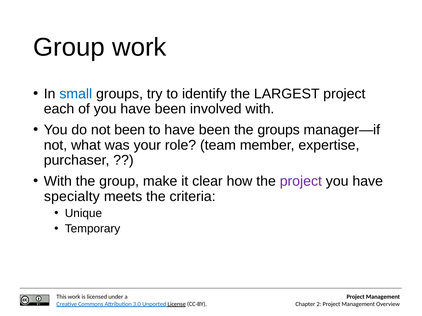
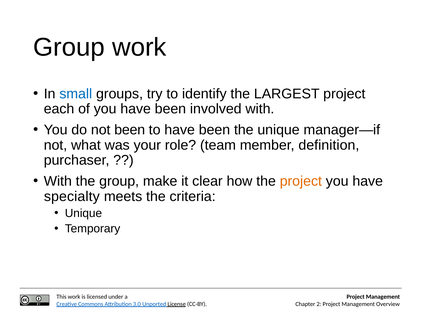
the groups: groups -> unique
expertise: expertise -> definition
project at (301, 182) colour: purple -> orange
